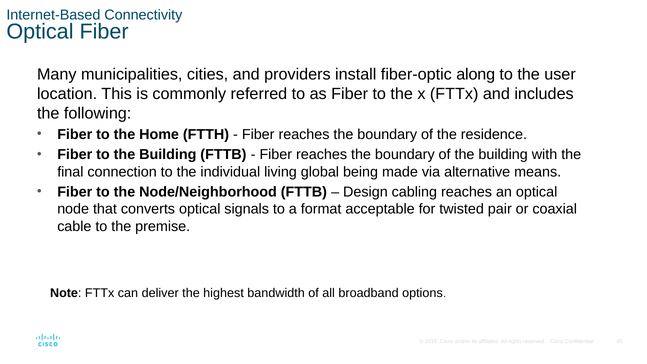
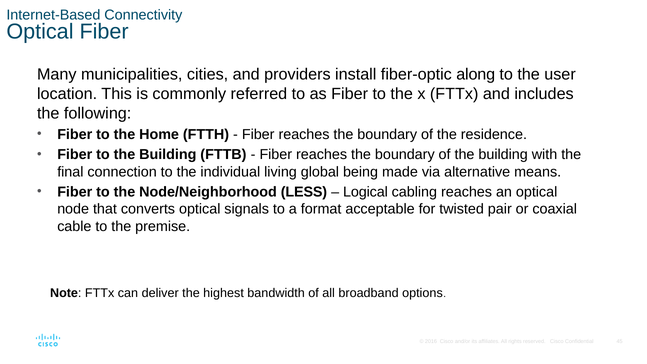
Node/Neighborhood FTTB: FTTB -> LESS
Design: Design -> Logical
